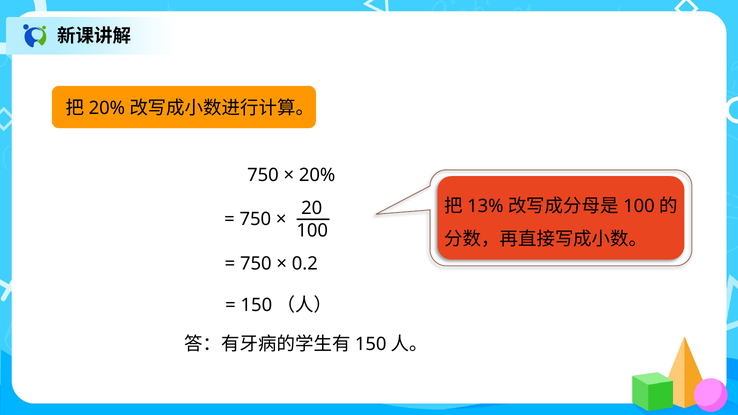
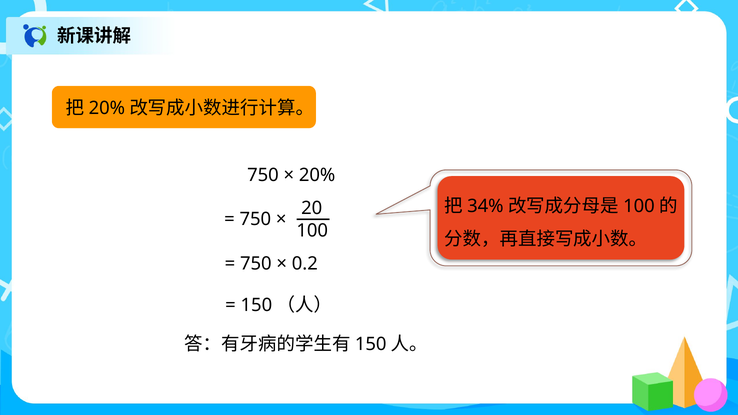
13%: 13% -> 34%
